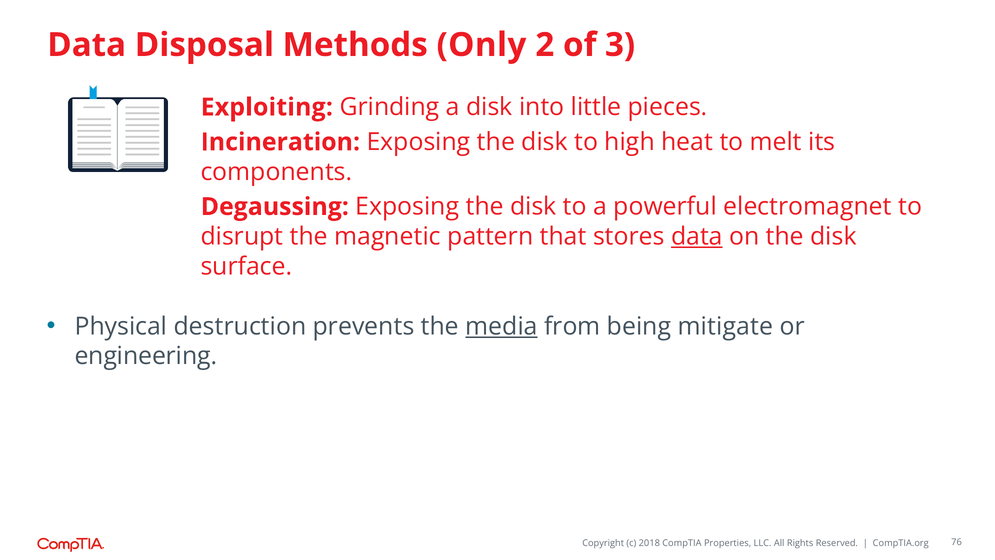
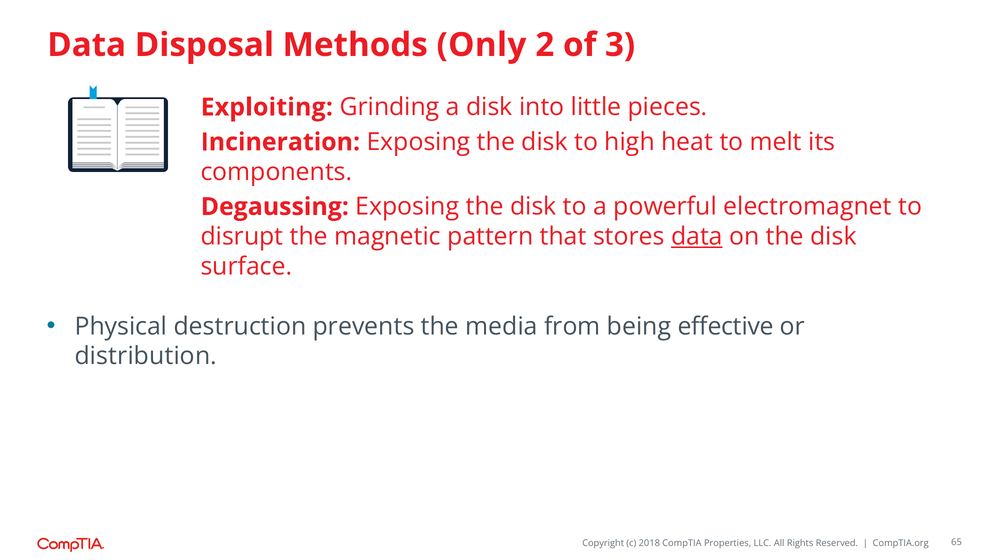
media underline: present -> none
mitigate: mitigate -> effective
engineering: engineering -> distribution
76: 76 -> 65
